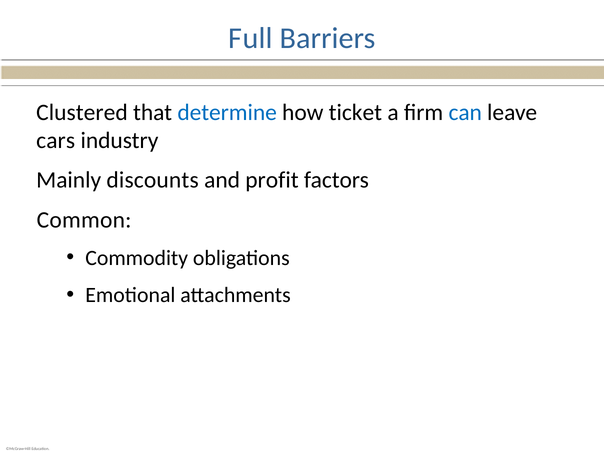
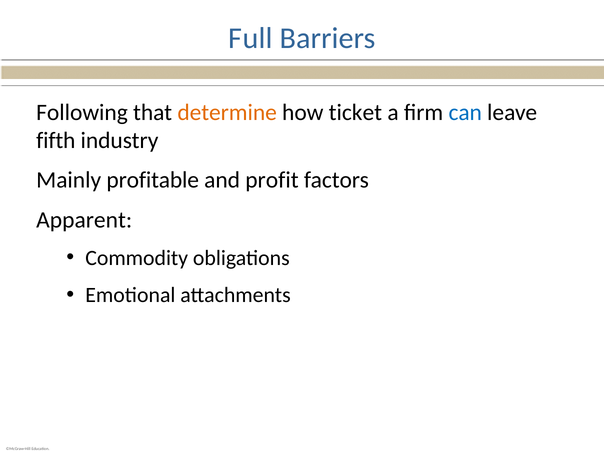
Clustered: Clustered -> Following
determine colour: blue -> orange
cars: cars -> fifth
discounts: discounts -> profitable
Common: Common -> Apparent
